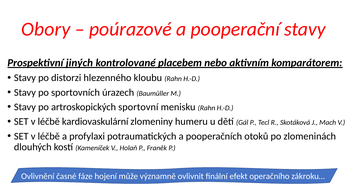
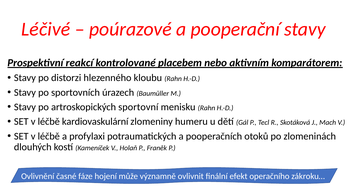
Obory: Obory -> Léčivé
jiných: jiných -> reakcí
